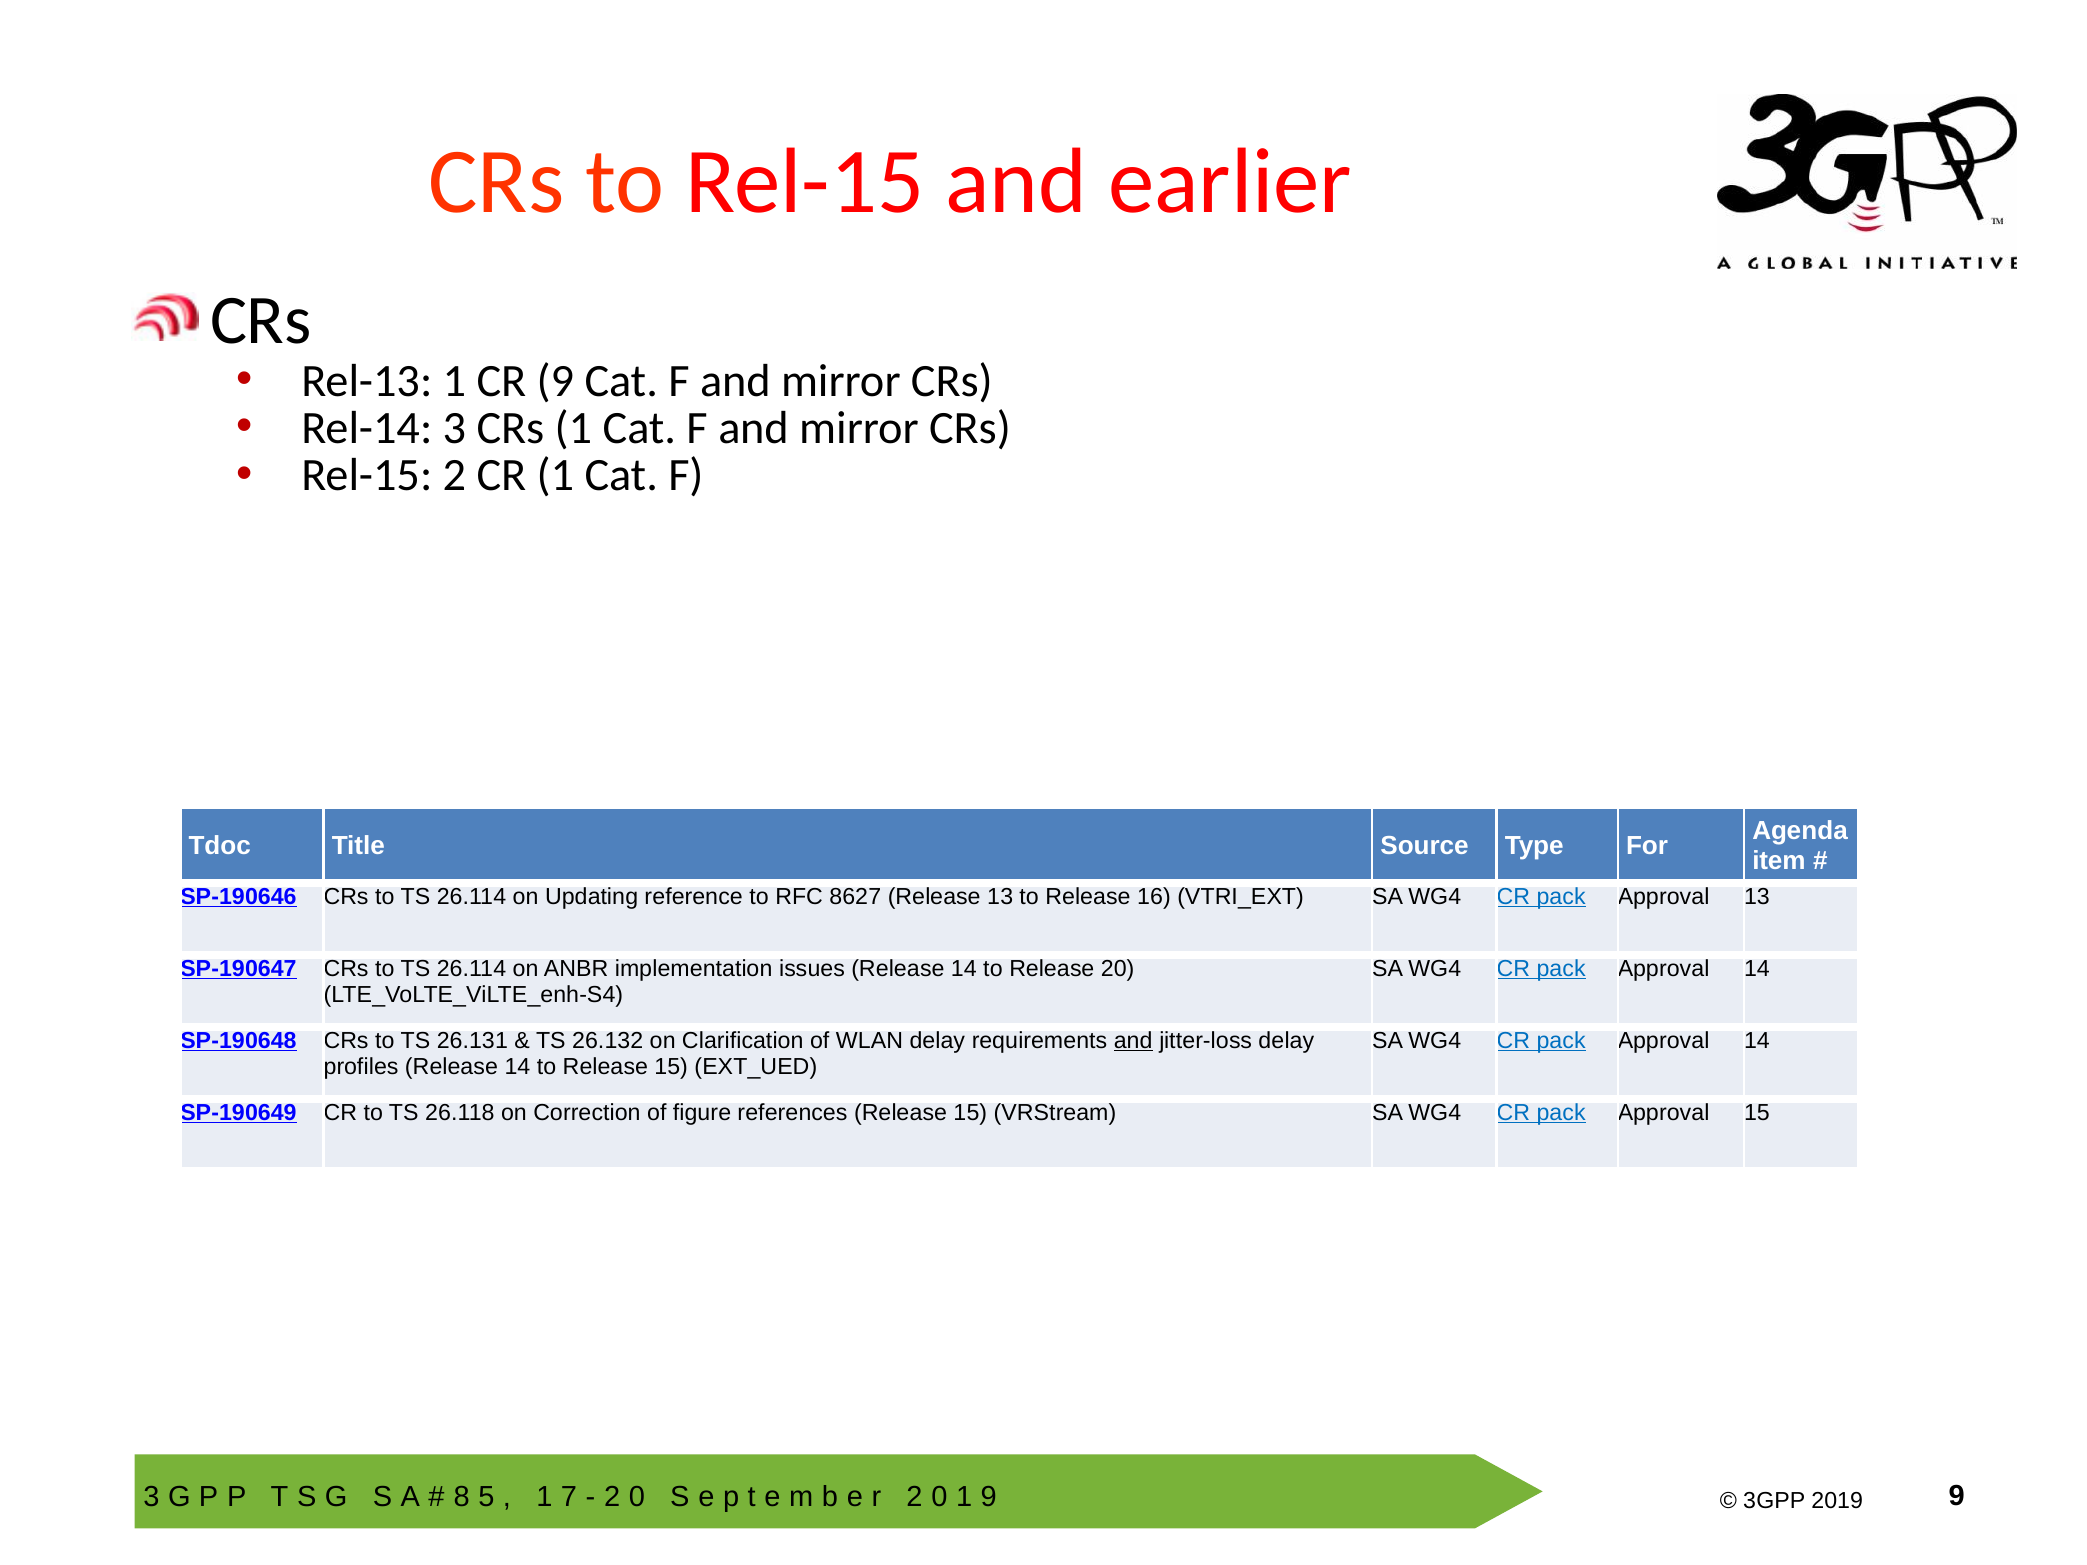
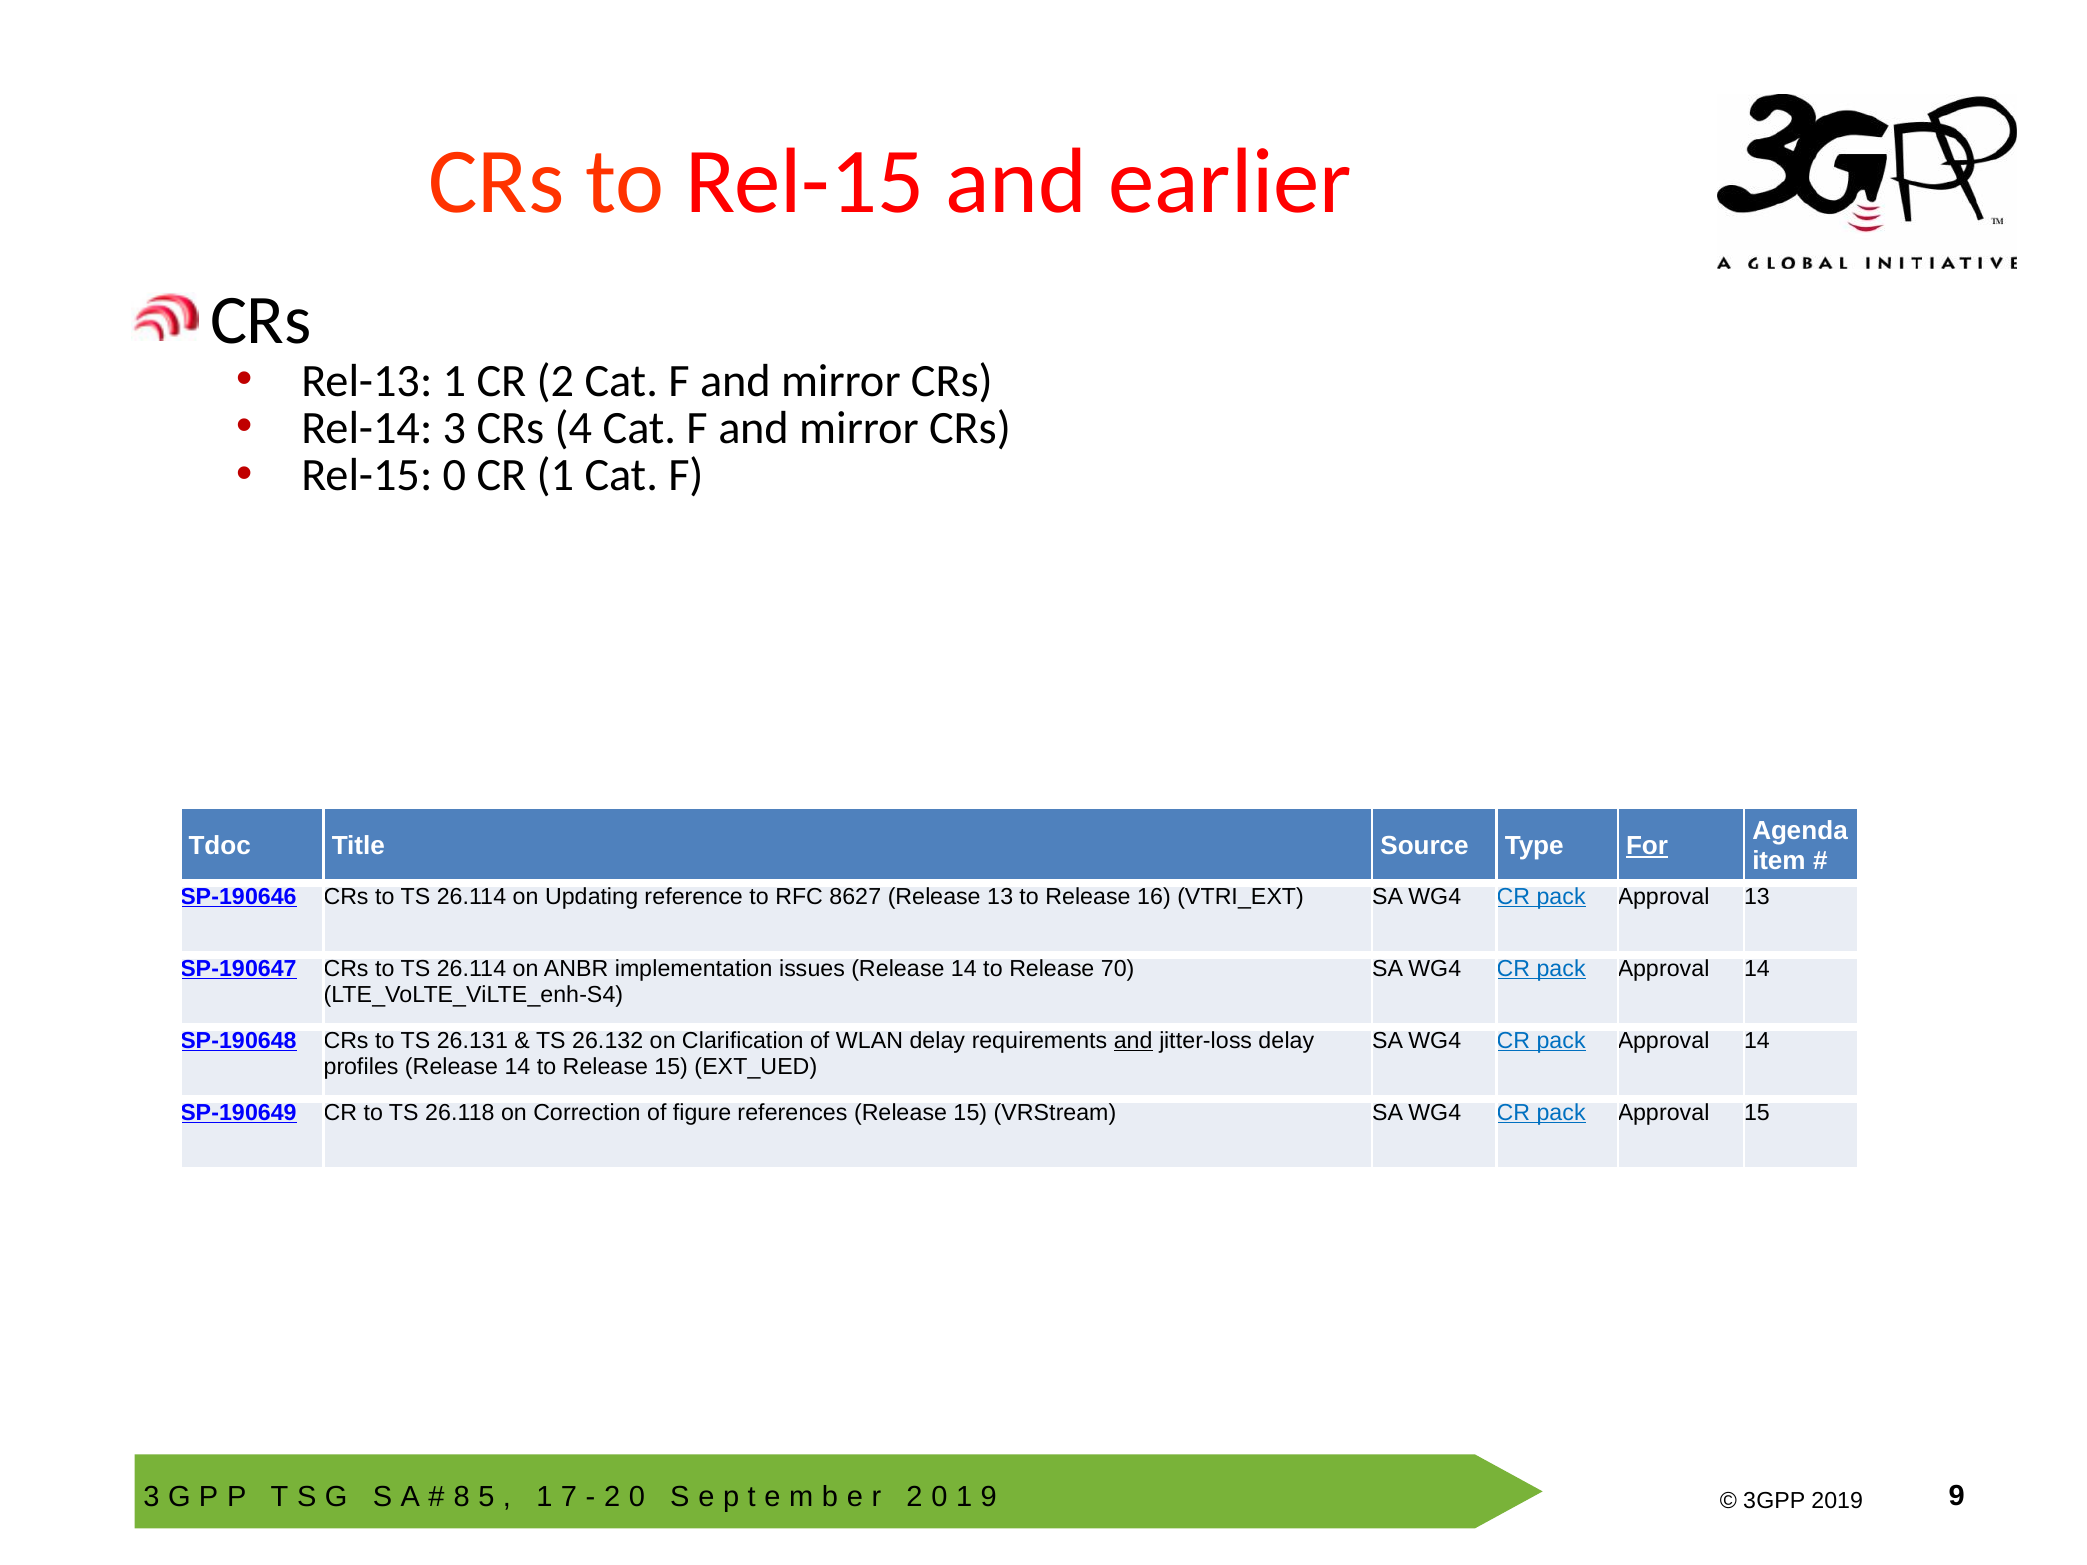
CR 9: 9 -> 2
CRs 1: 1 -> 4
Rel-15 2: 2 -> 0
For underline: none -> present
20: 20 -> 70
